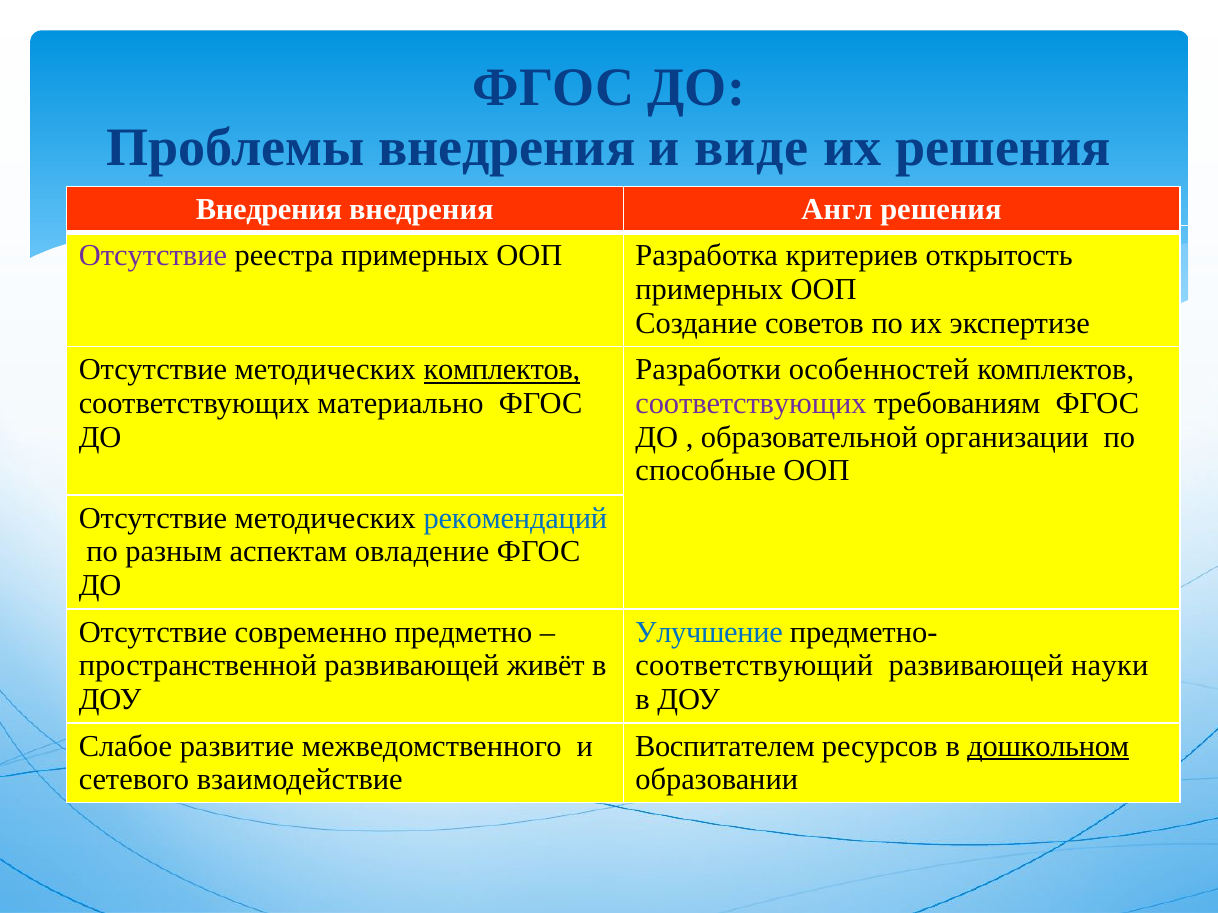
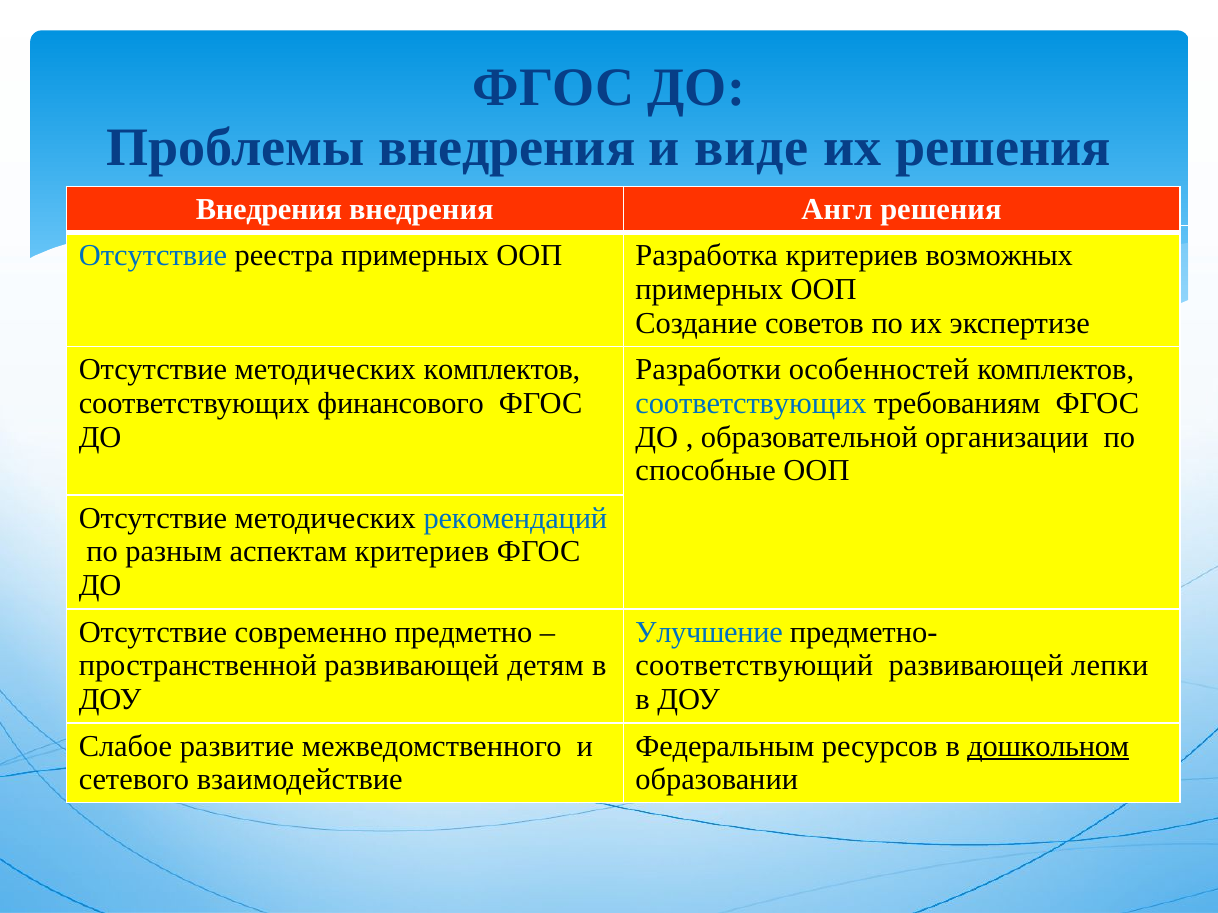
Отсутствие at (153, 256) colour: purple -> blue
открытость: открытость -> возможных
комплектов at (502, 370) underline: present -> none
материально: материально -> финансового
соответствующих at (751, 404) colour: purple -> blue
аспектам овладение: овладение -> критериев
живёт: живёт -> детям
науки: науки -> лепки
Воспитателем: Воспитателем -> Федеральным
